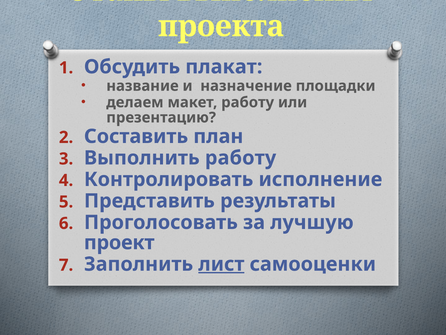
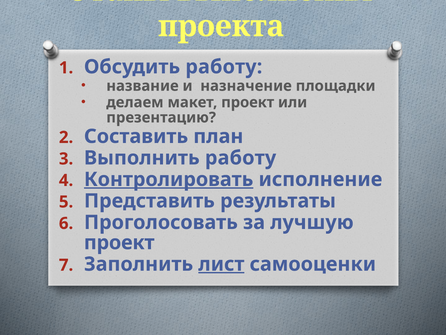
Обсудить плакат: плакат -> работу
макет работу: работу -> проект
Контролировать underline: none -> present
